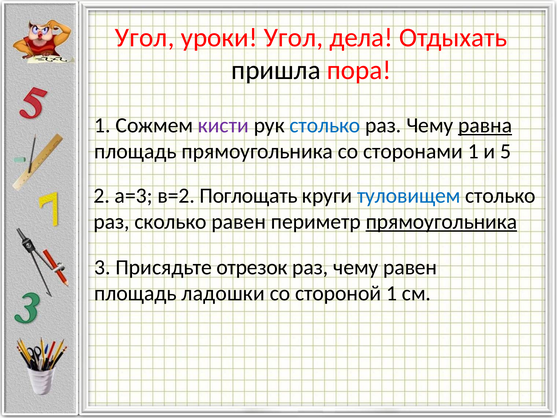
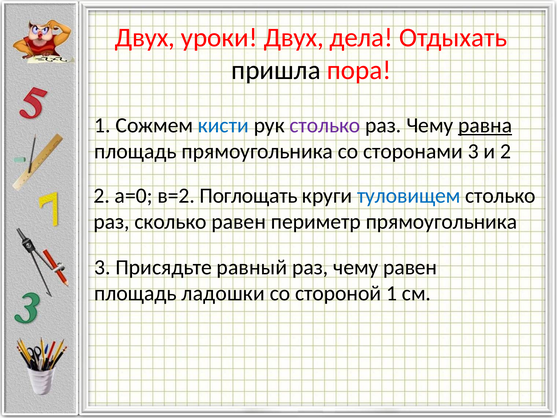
Угол at (145, 38): Угол -> Двух
уроки Угол: Угол -> Двух
кисти colour: purple -> blue
столько at (325, 125) colour: blue -> purple
сторонами 1: 1 -> 3
и 5: 5 -> 2
а=3: а=3 -> а=0
прямоугольника at (441, 221) underline: present -> none
отрезок: отрезок -> равный
